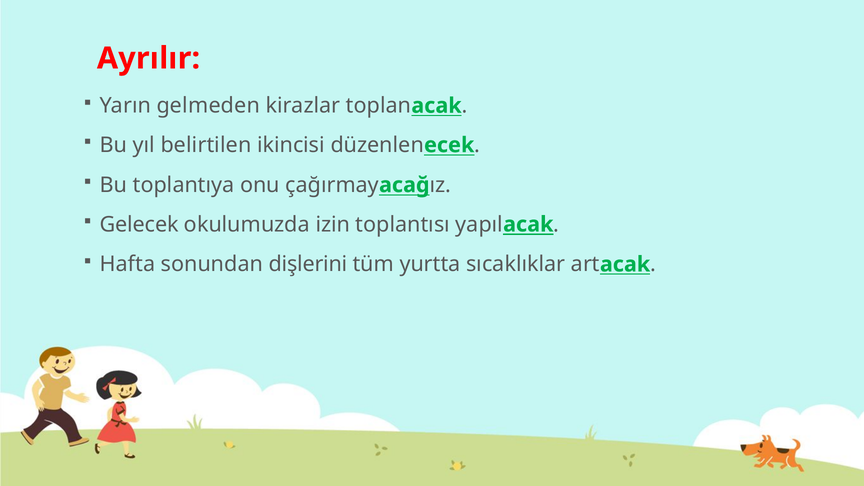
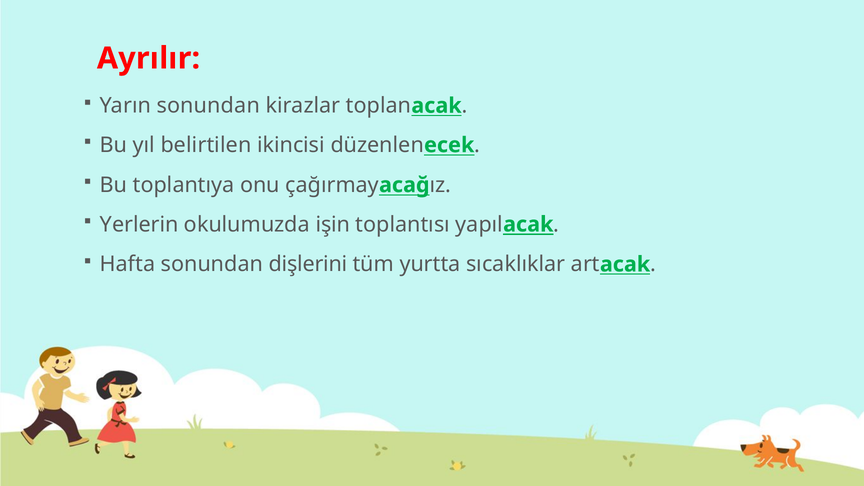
Yarın gelmeden: gelmeden -> sonundan
Gelecek: Gelecek -> Yerlerin
izin: izin -> işin
